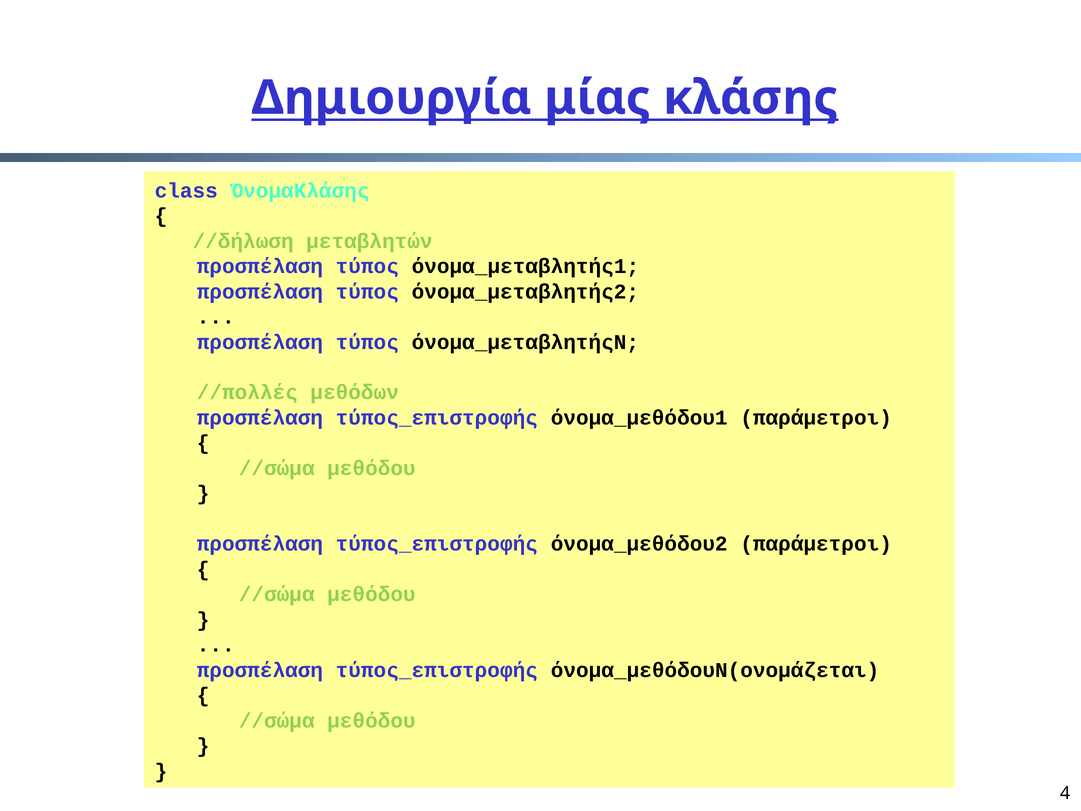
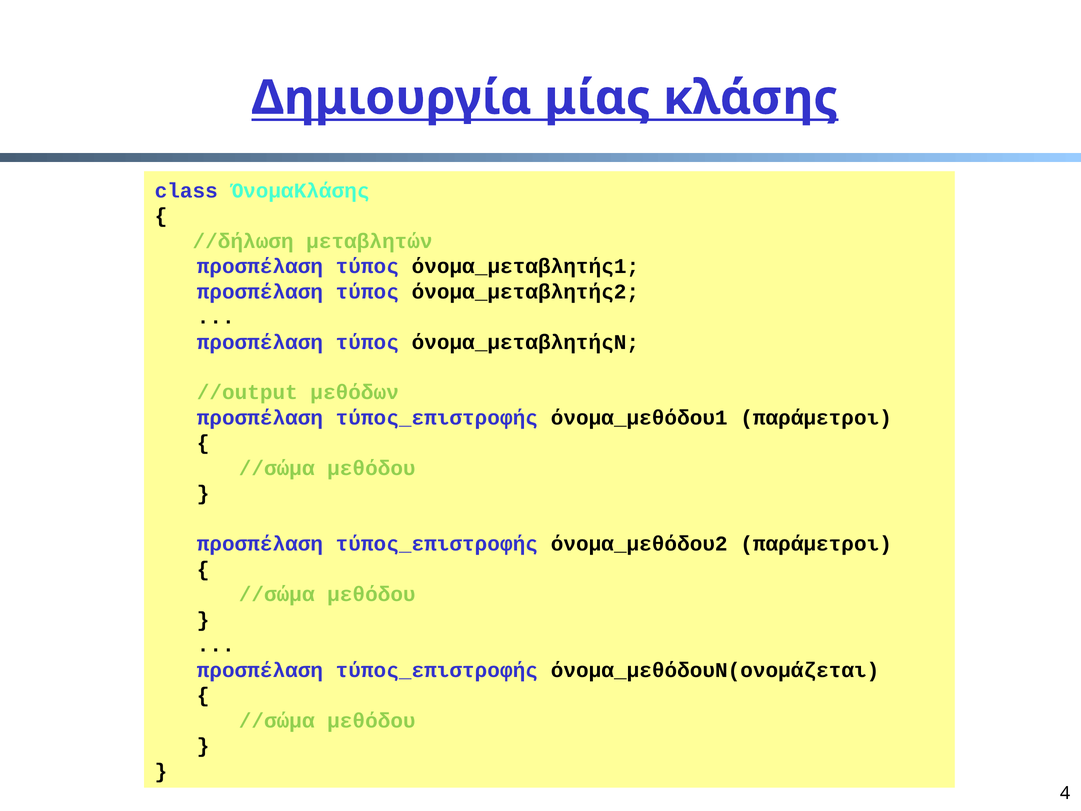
//πολλές: //πολλές -> //output
